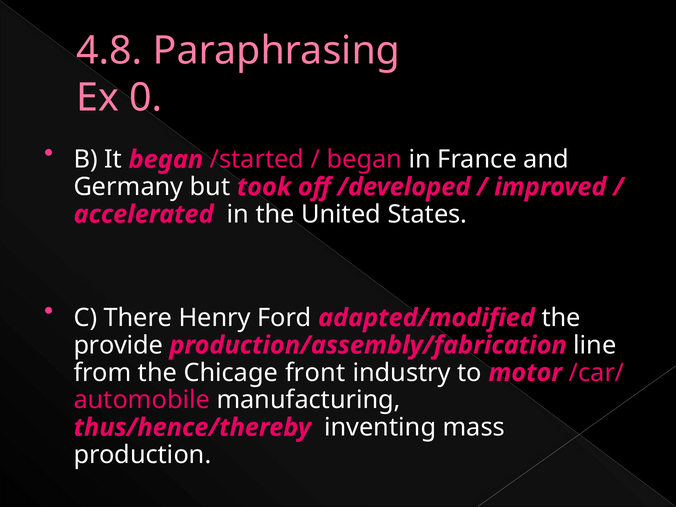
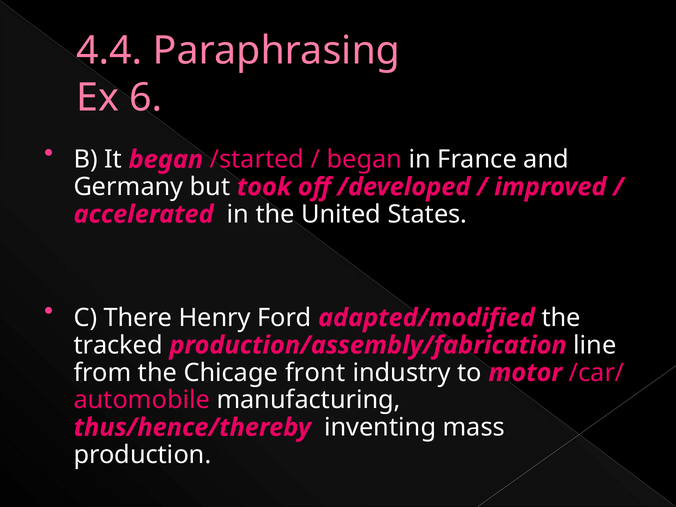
4.8: 4.8 -> 4.4
0: 0 -> 6
provide: provide -> tracked
